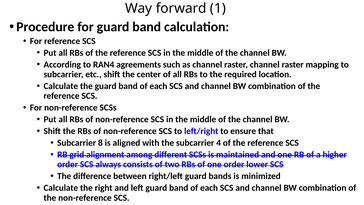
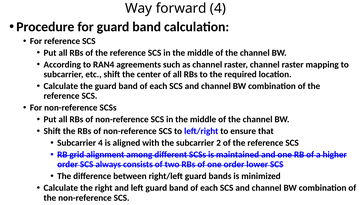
forward 1: 1 -> 4
Subcarrier 8: 8 -> 4
4: 4 -> 2
